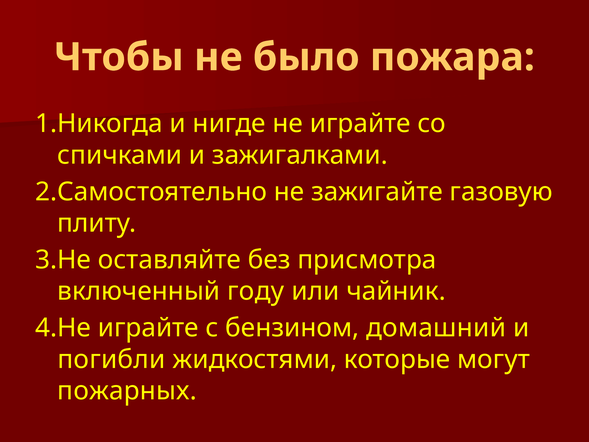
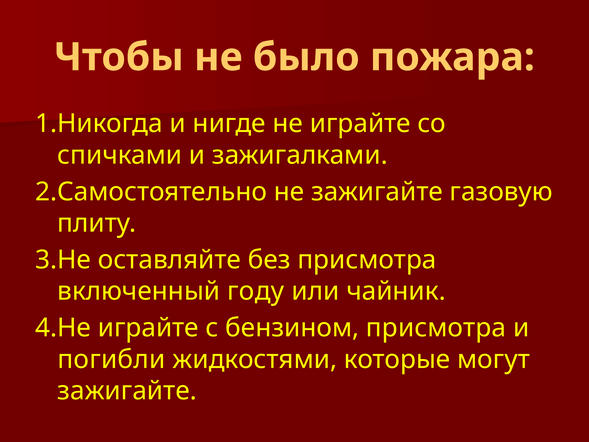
бензином домашний: домашний -> присмотра
пожарных at (127, 391): пожарных -> зажигайте
